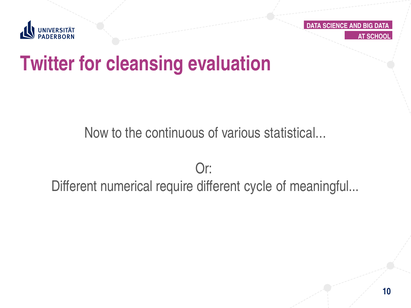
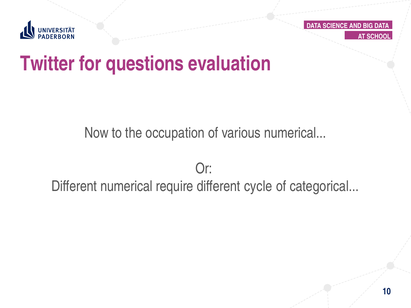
cleansing: cleansing -> questions
continuous: continuous -> occupation
various statistical: statistical -> numerical
meaningful: meaningful -> categorical
